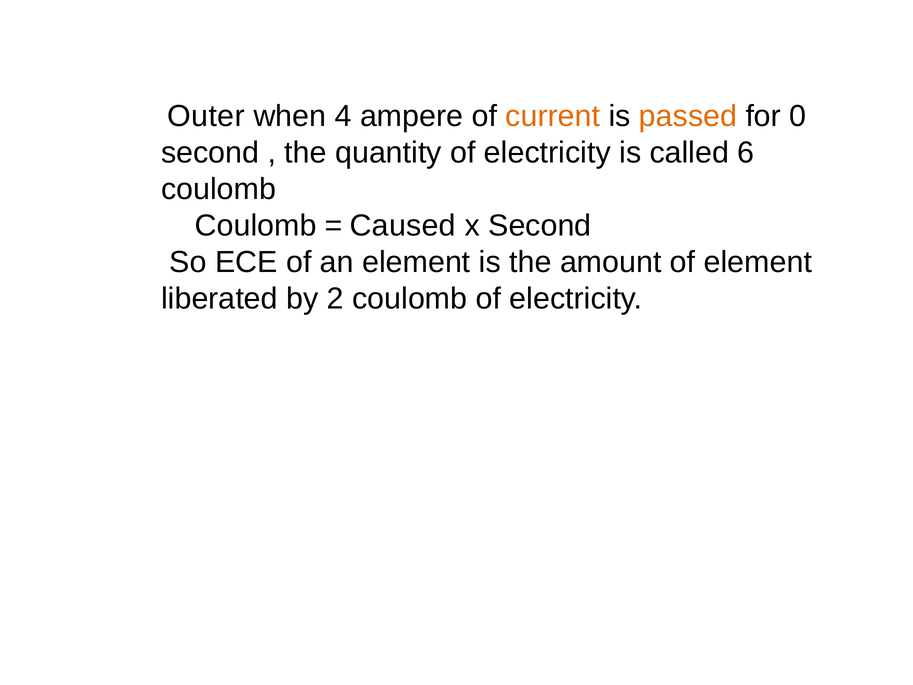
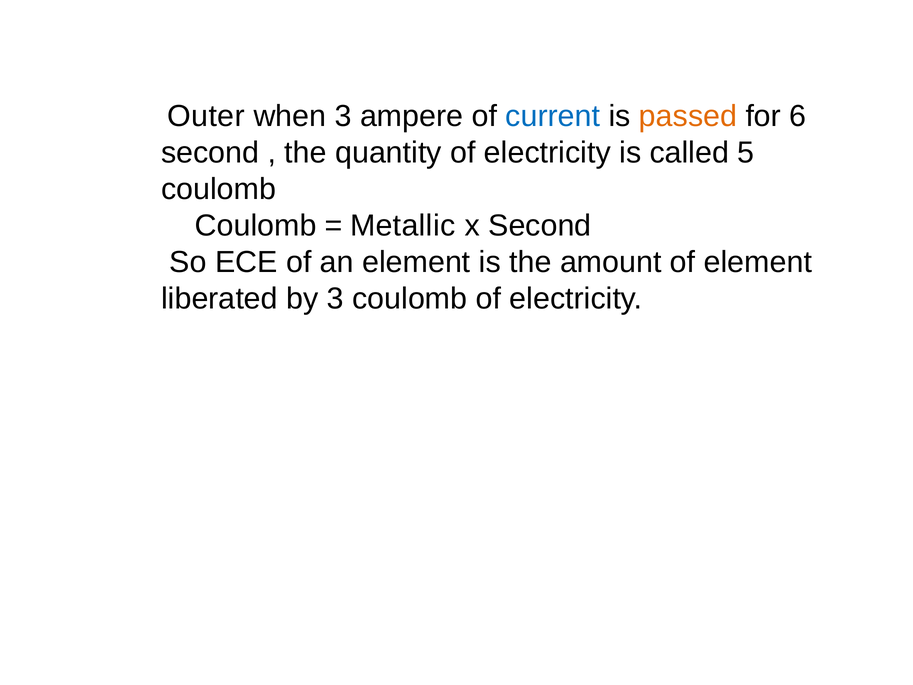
when 4: 4 -> 3
current colour: orange -> blue
0: 0 -> 6
6: 6 -> 5
Caused: Caused -> Metallic
by 2: 2 -> 3
